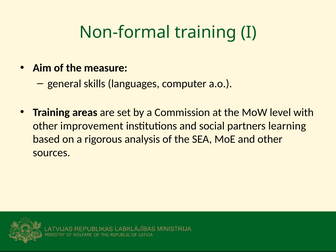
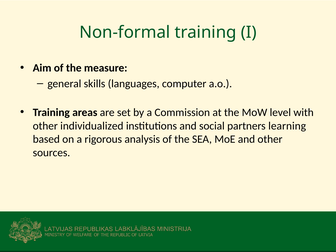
improvement: improvement -> individualized
